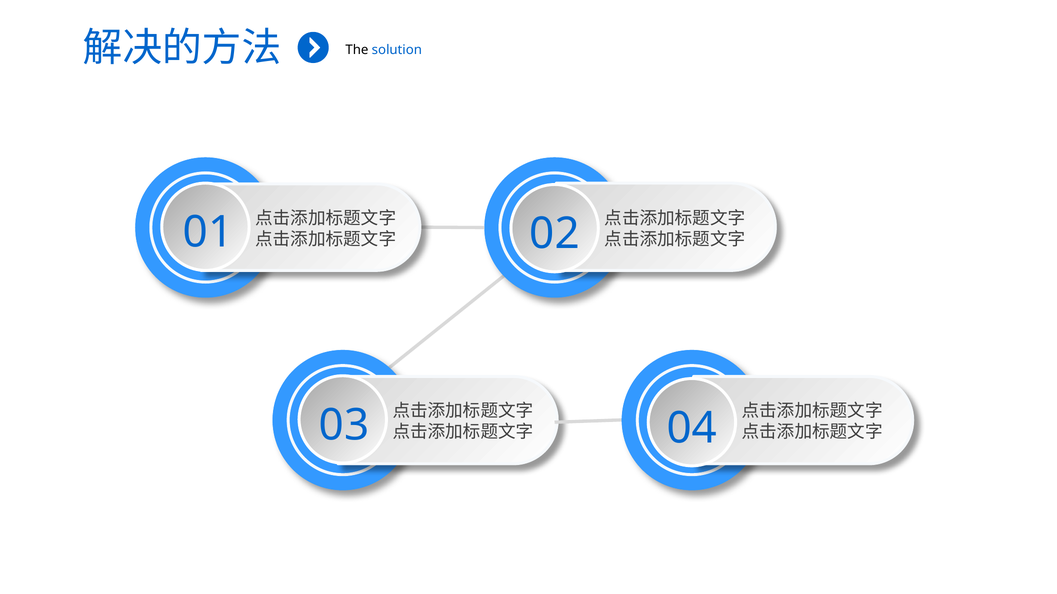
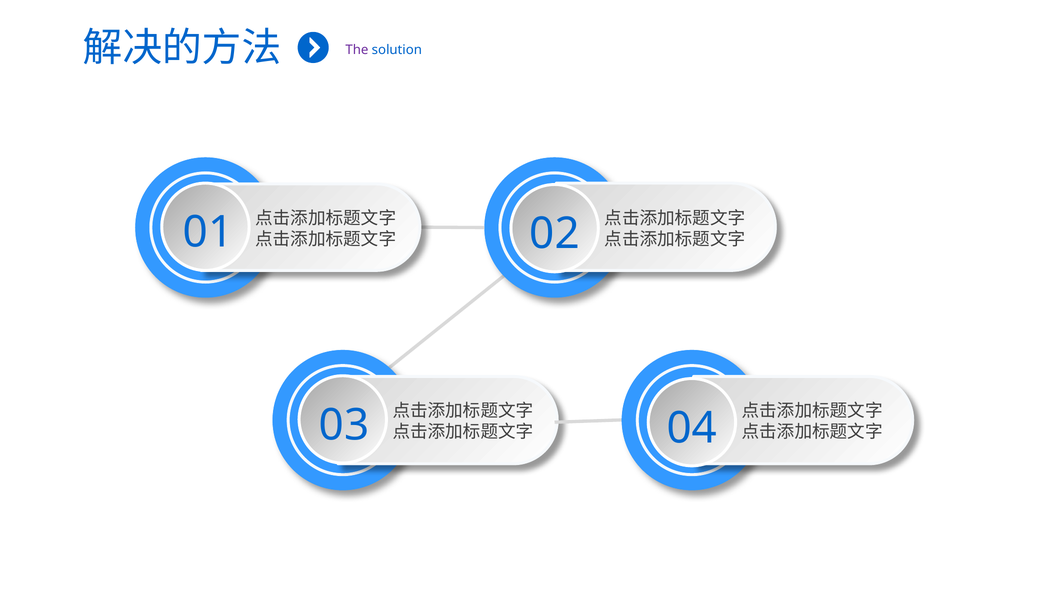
The colour: black -> purple
